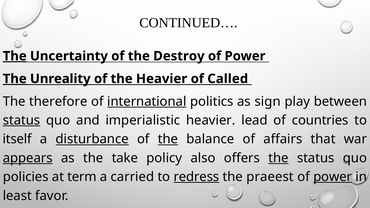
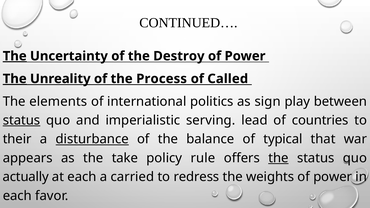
the Heavier: Heavier -> Process
therefore: therefore -> elements
international underline: present -> none
imperialistic heavier: heavier -> serving
itself: itself -> their
the at (168, 139) underline: present -> none
affairs: affairs -> typical
appears underline: present -> none
also: also -> rule
policies: policies -> actually
at term: term -> each
redress underline: present -> none
praeest: praeest -> weights
power at (333, 177) underline: present -> none
least at (17, 196): least -> each
